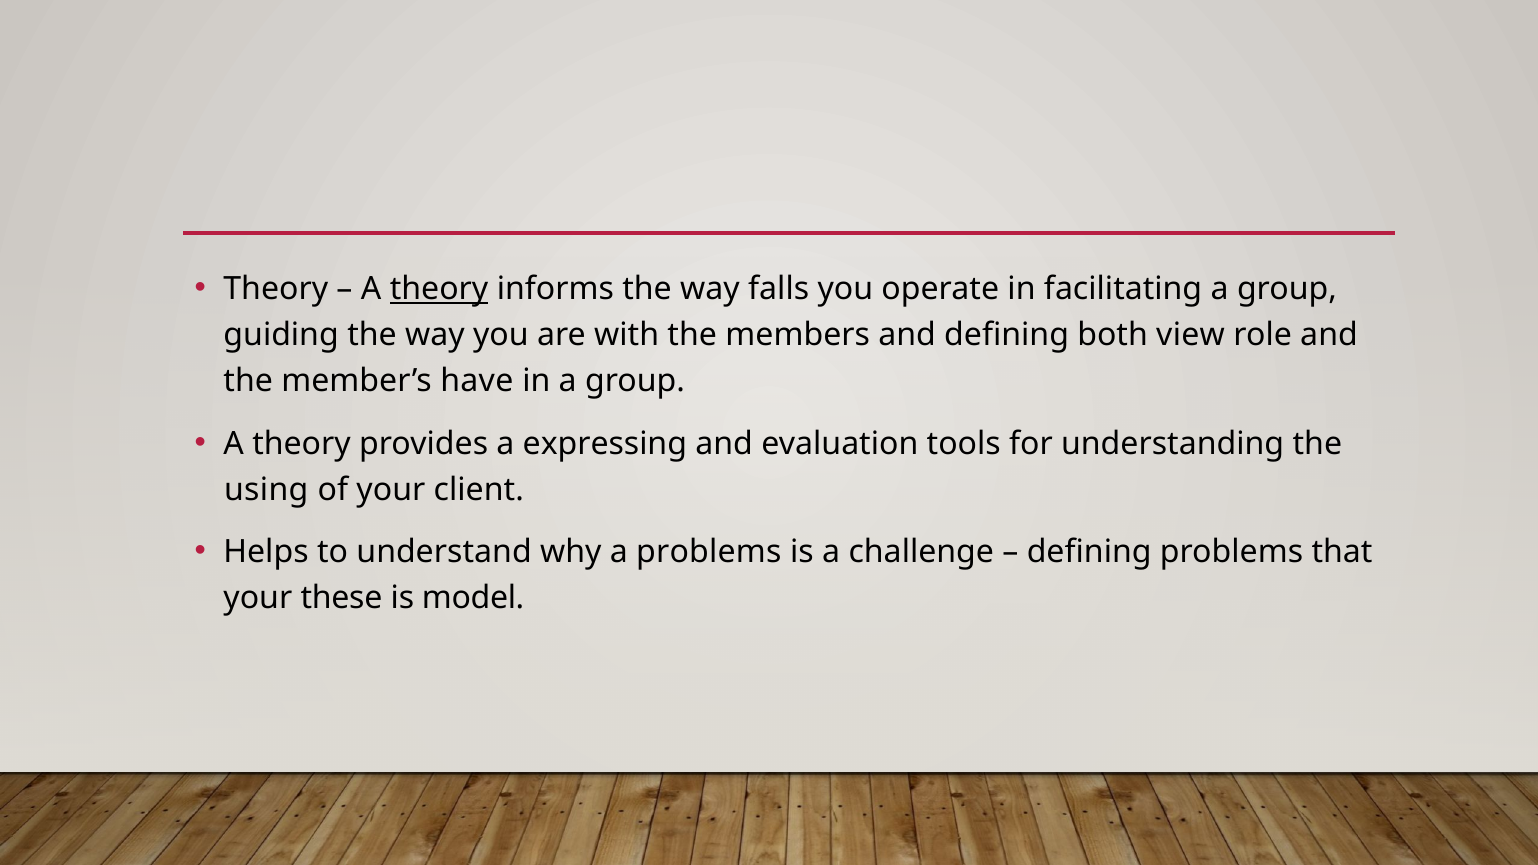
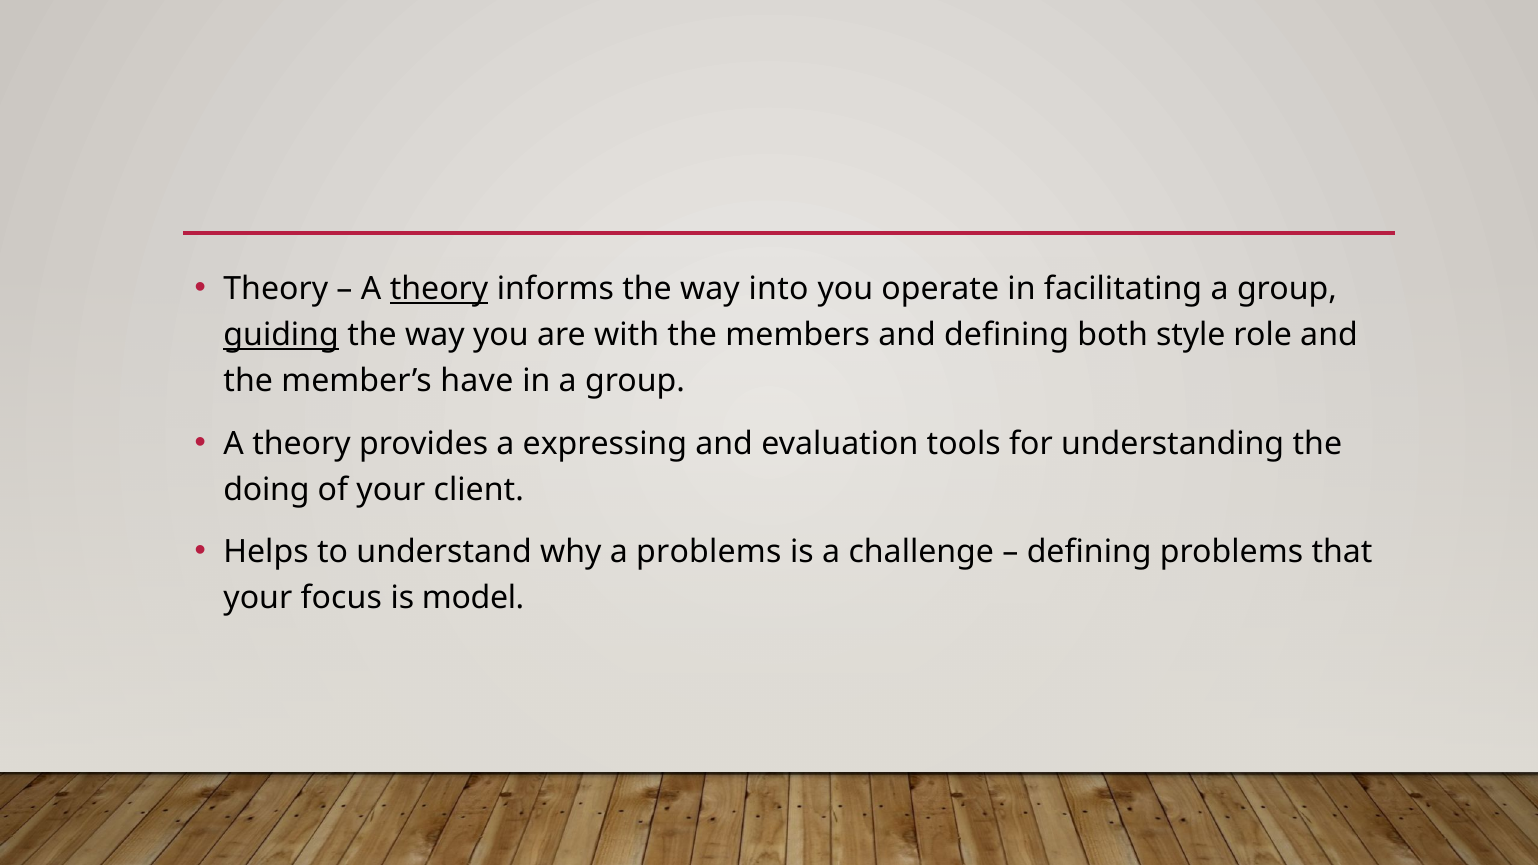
falls: falls -> into
guiding underline: none -> present
view: view -> style
using: using -> doing
these: these -> focus
